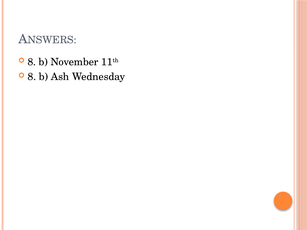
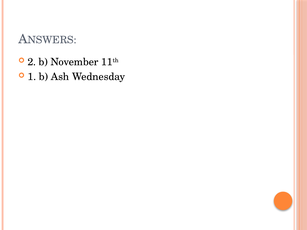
8 at (32, 62): 8 -> 2
8 at (32, 77): 8 -> 1
